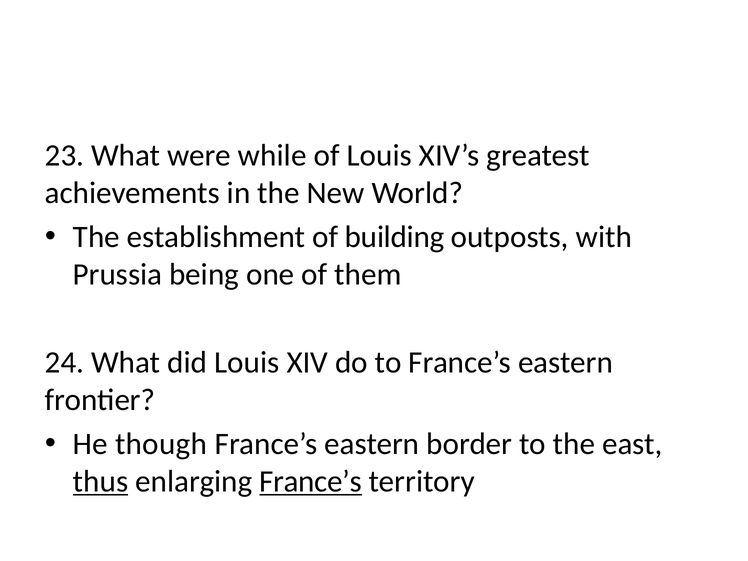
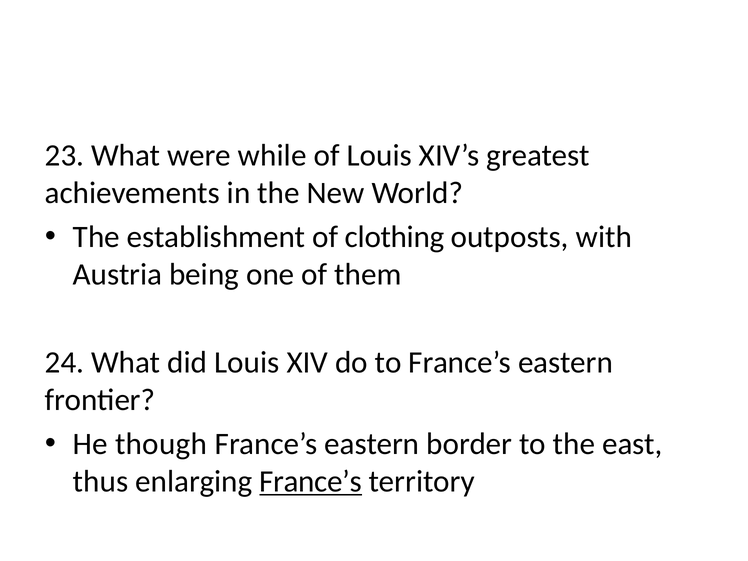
building: building -> clothing
Prussia: Prussia -> Austria
thus underline: present -> none
